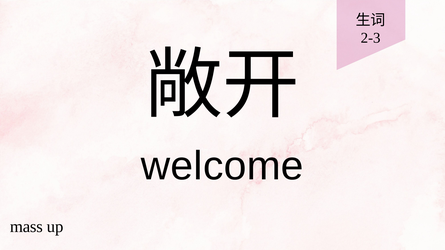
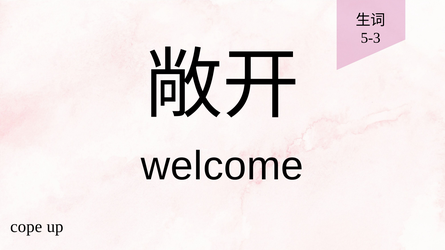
2-3: 2-3 -> 5-3
mass: mass -> cope
